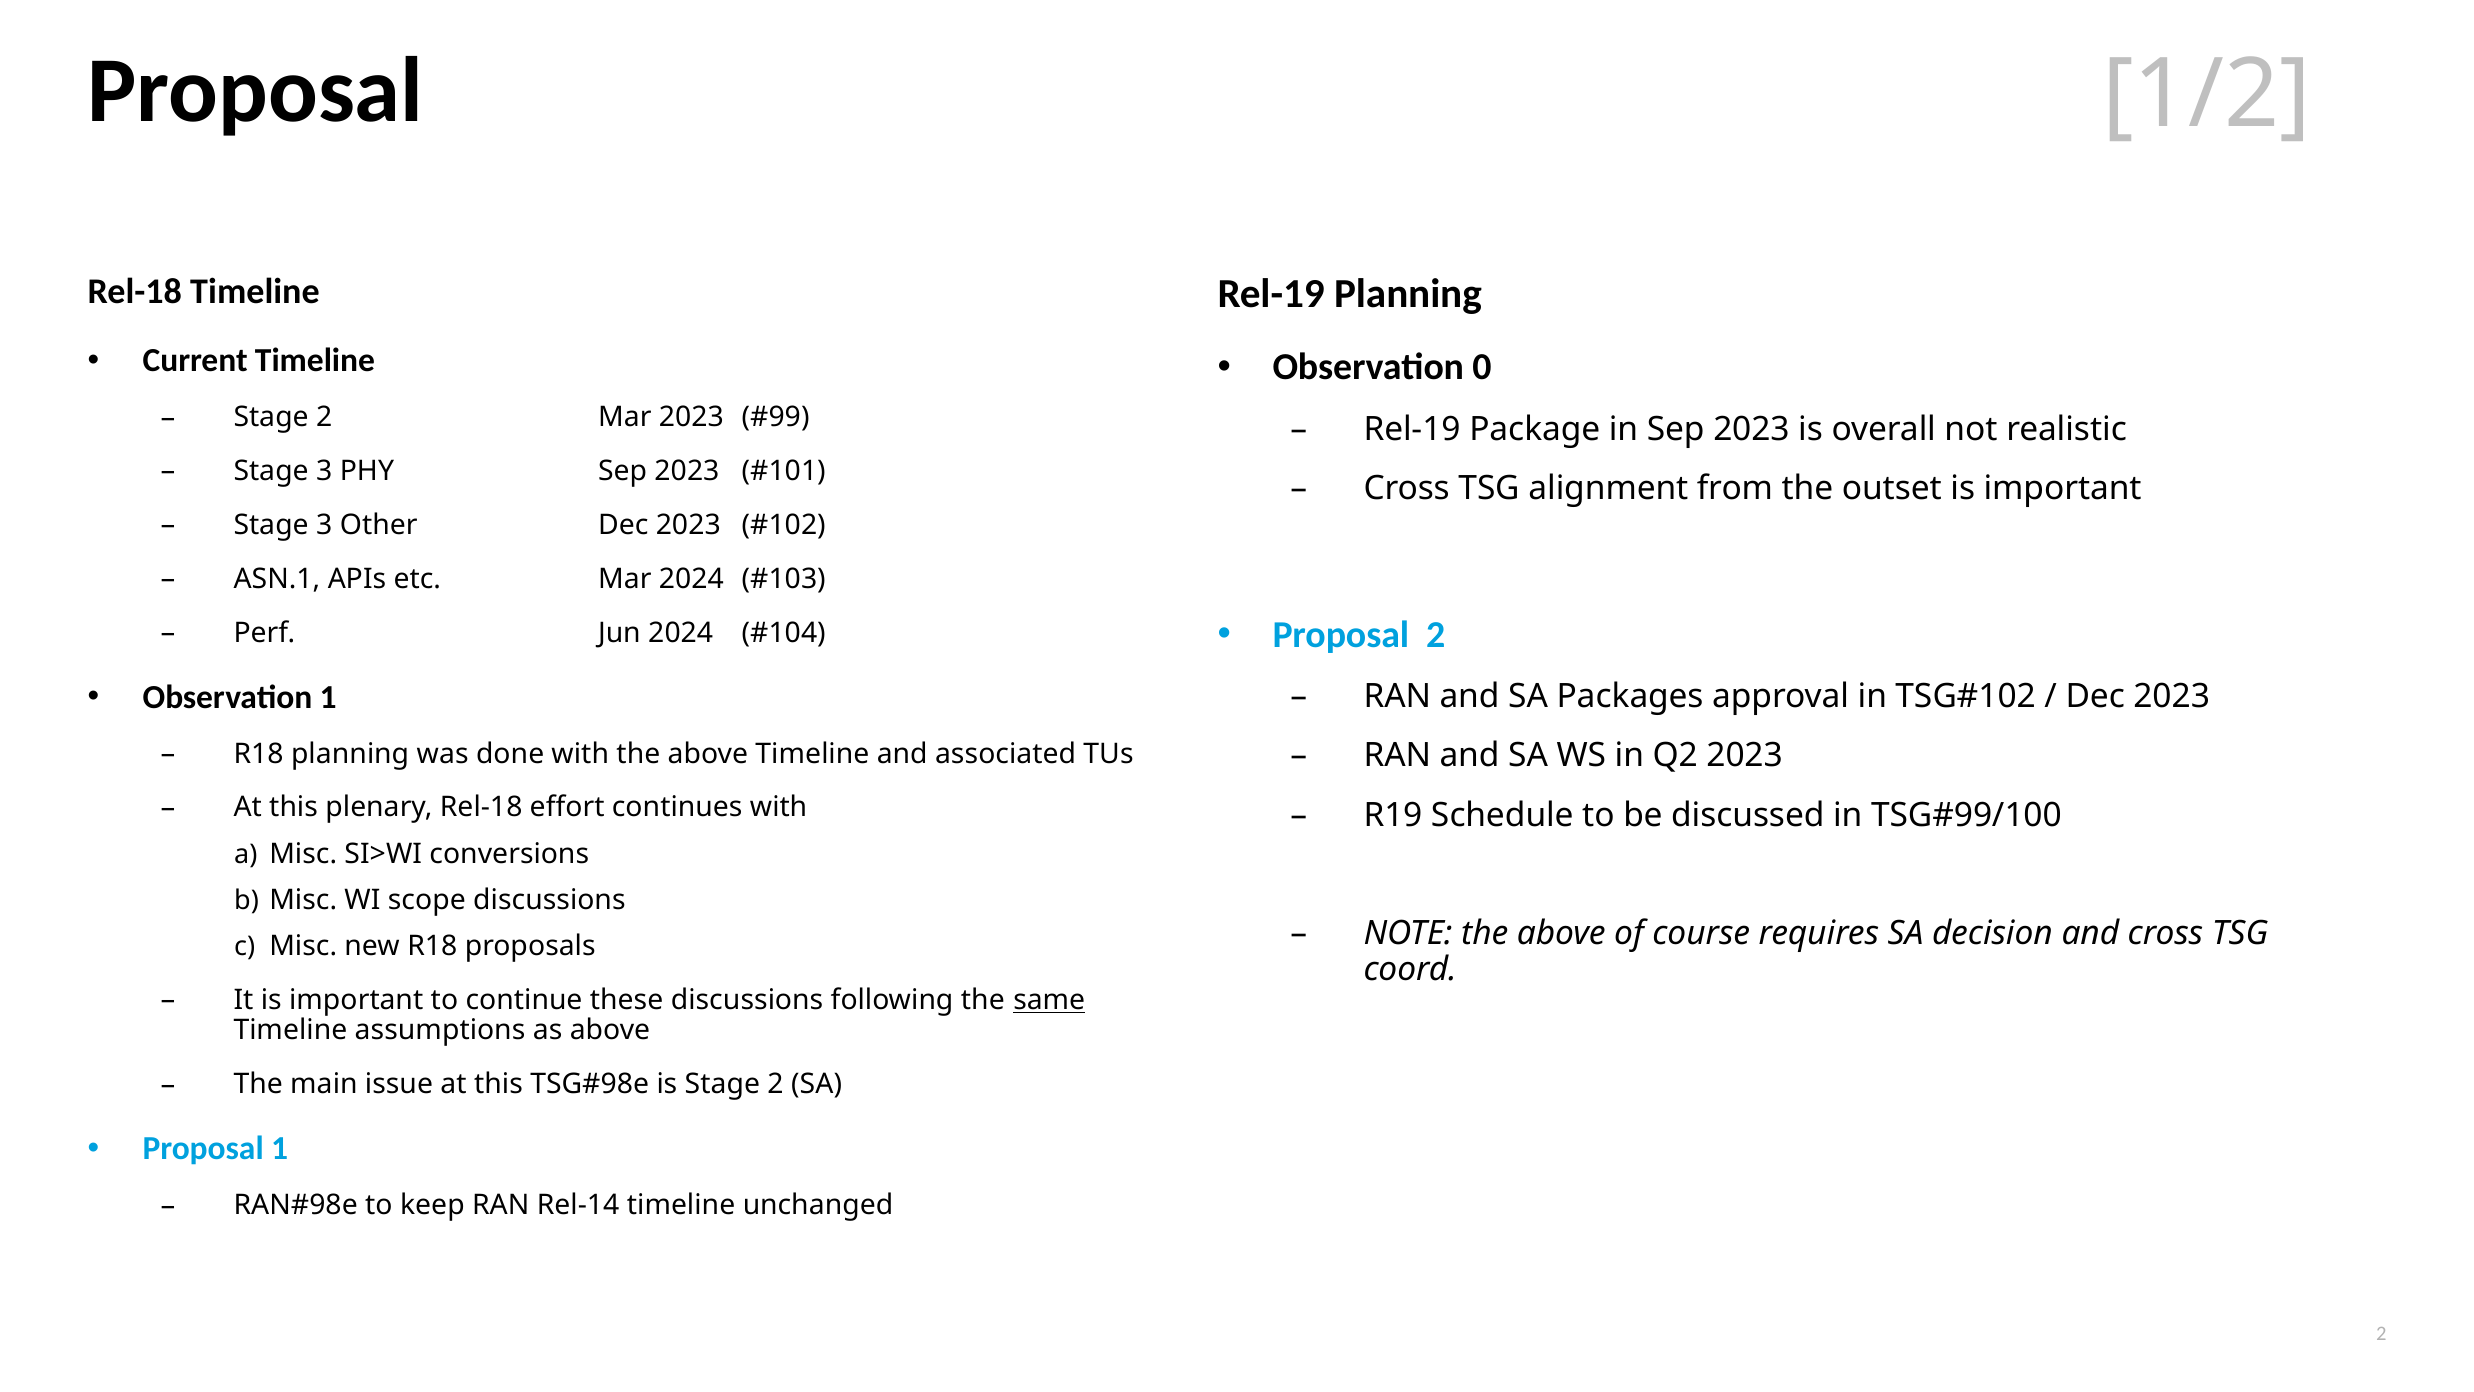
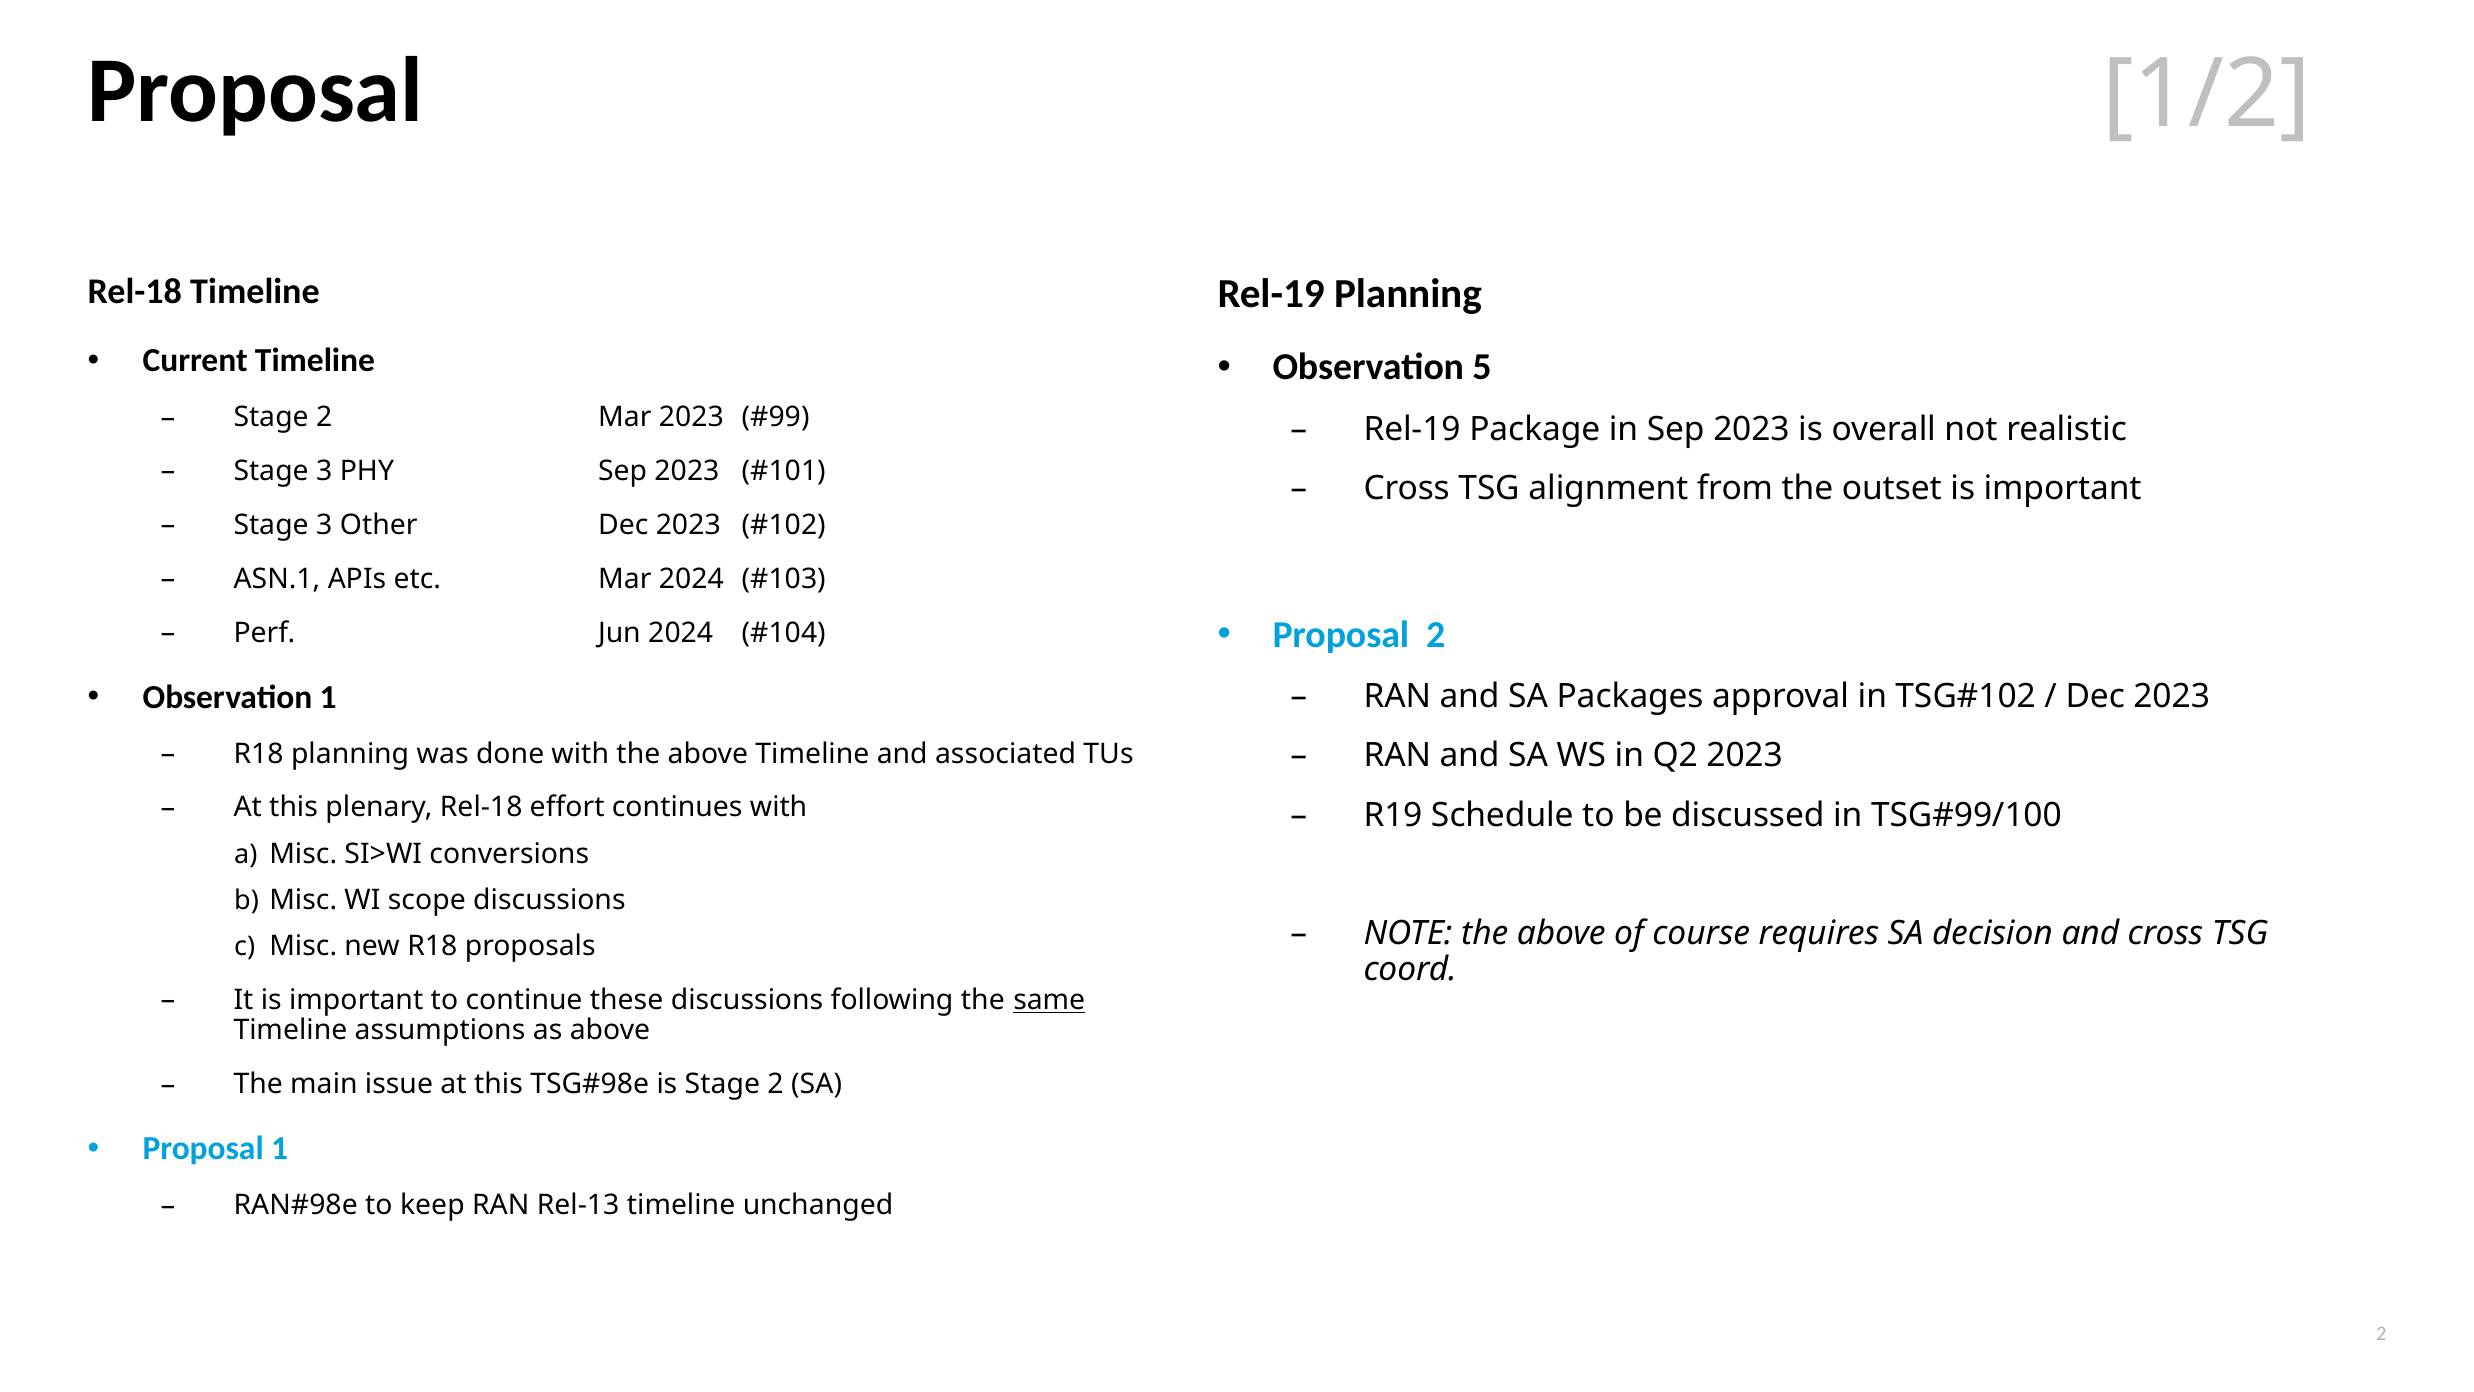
0: 0 -> 5
Rel-14: Rel-14 -> Rel-13
